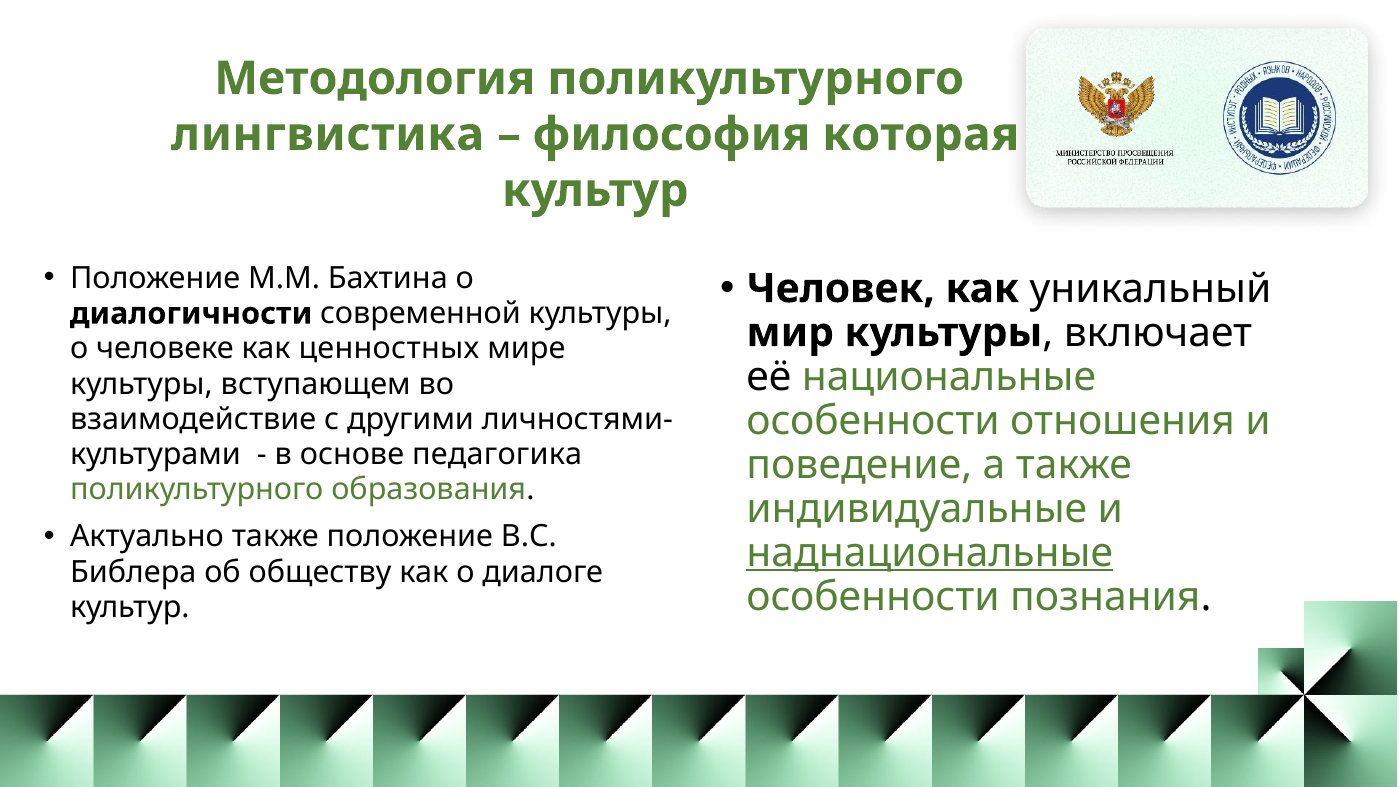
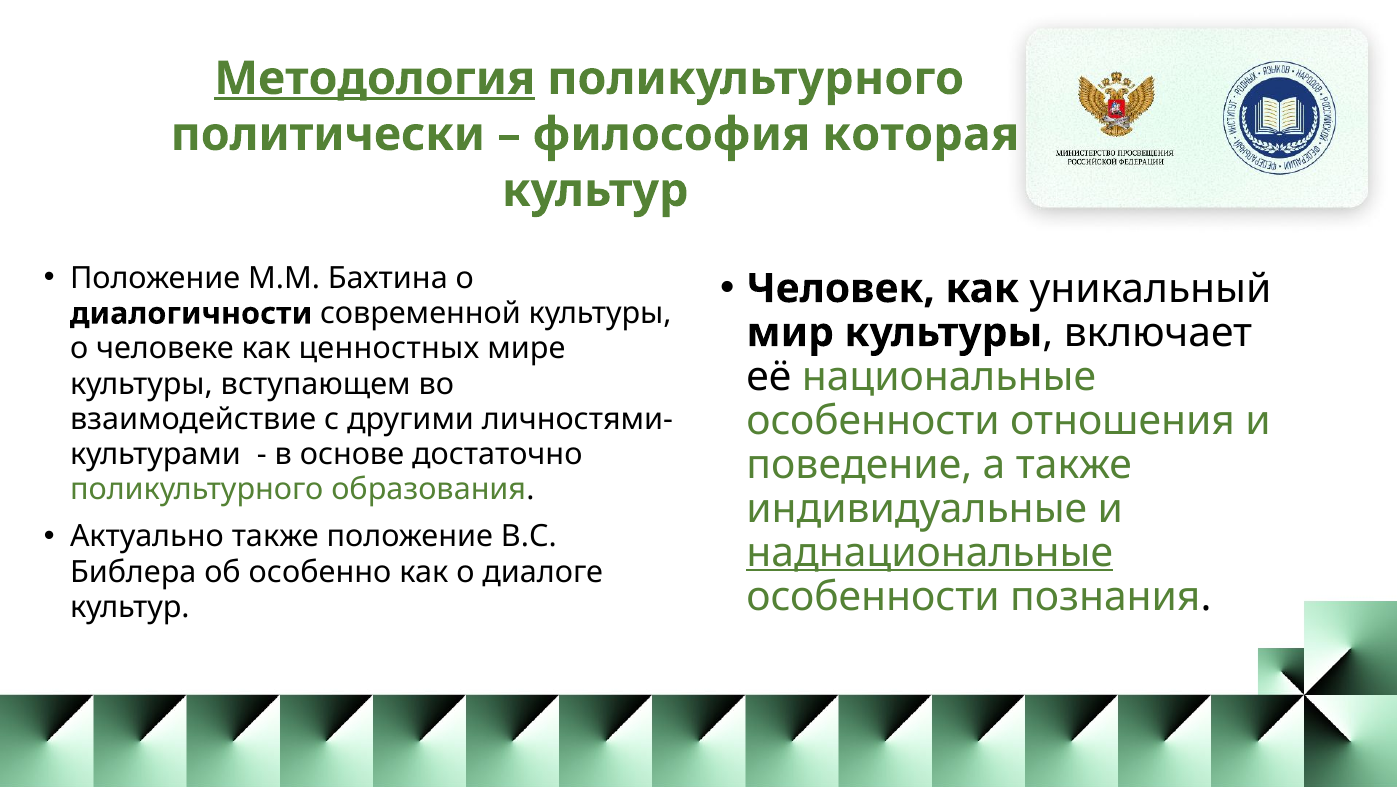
Методология underline: none -> present
лингвистика: лингвистика -> политически
педагогика: педагогика -> достаточно
обществу: обществу -> особенно
